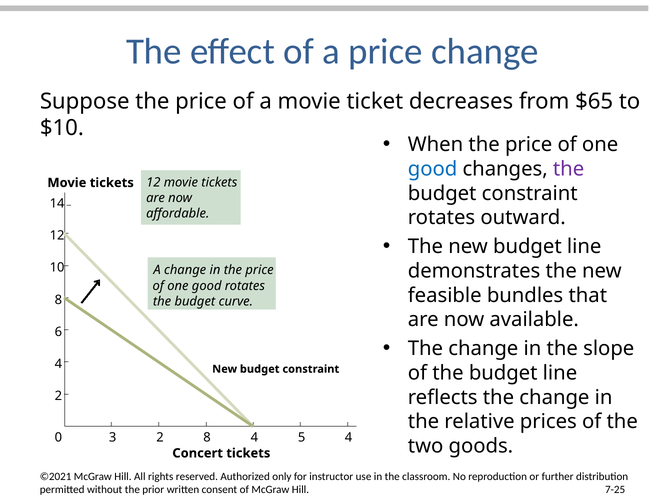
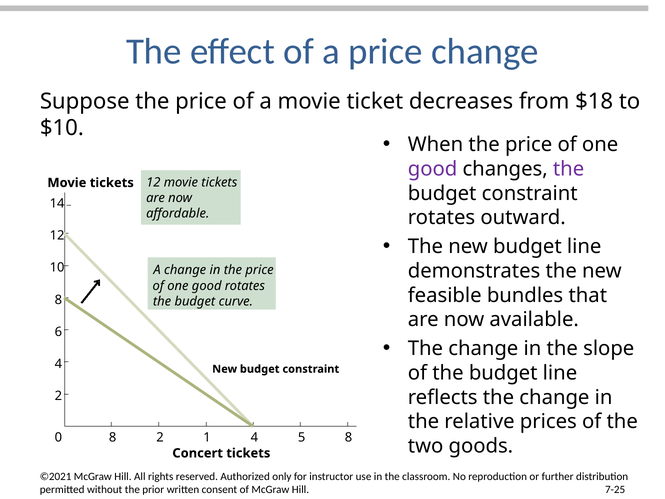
$65: $65 -> $18
good at (433, 169) colour: blue -> purple
0 3: 3 -> 8
2 8: 8 -> 1
5 4: 4 -> 8
